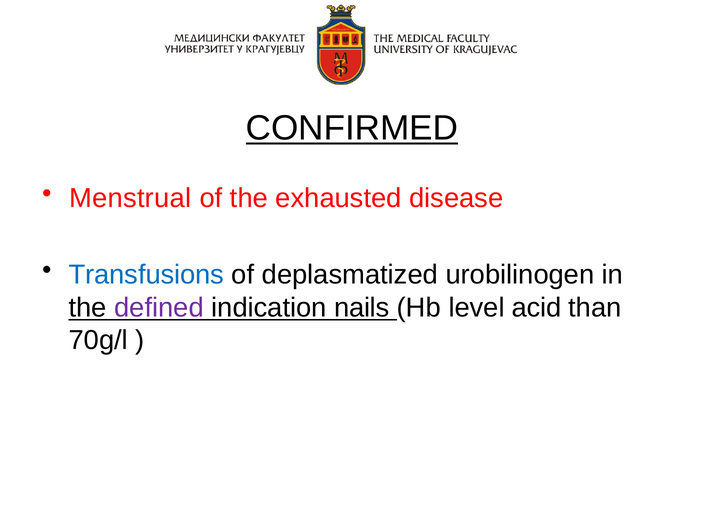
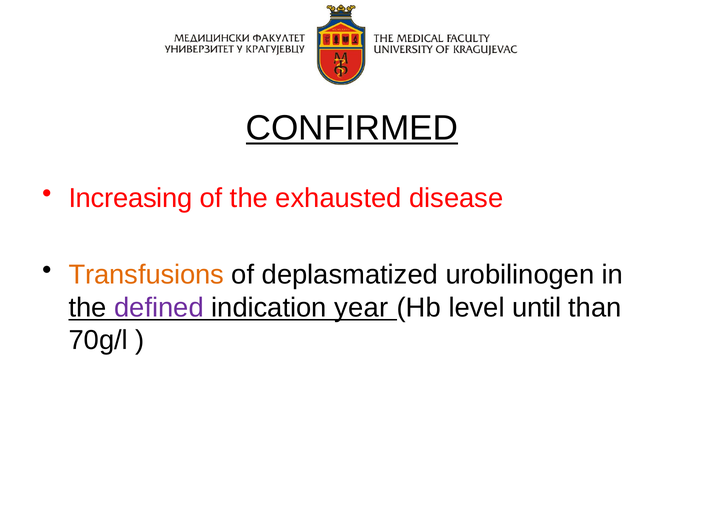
Menstrual: Menstrual -> Increasing
Transfusions colour: blue -> orange
nails: nails -> year
acid: acid -> until
